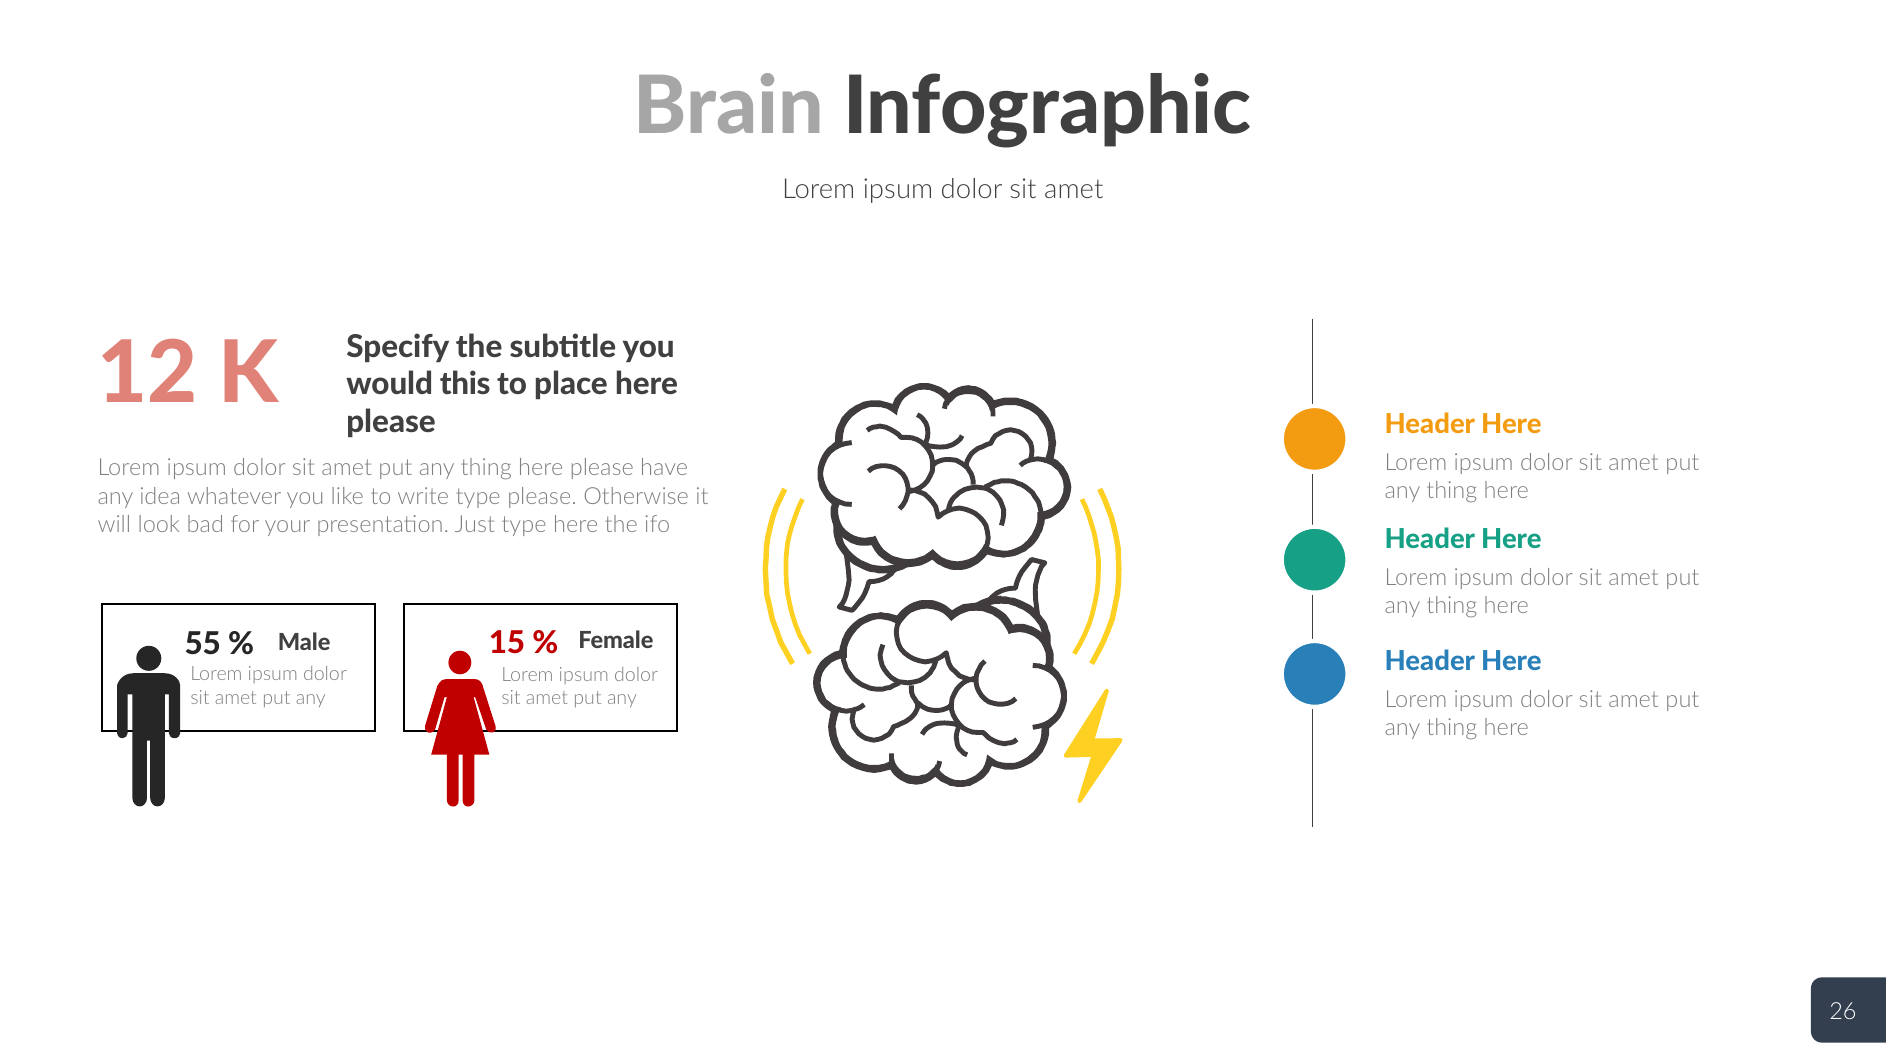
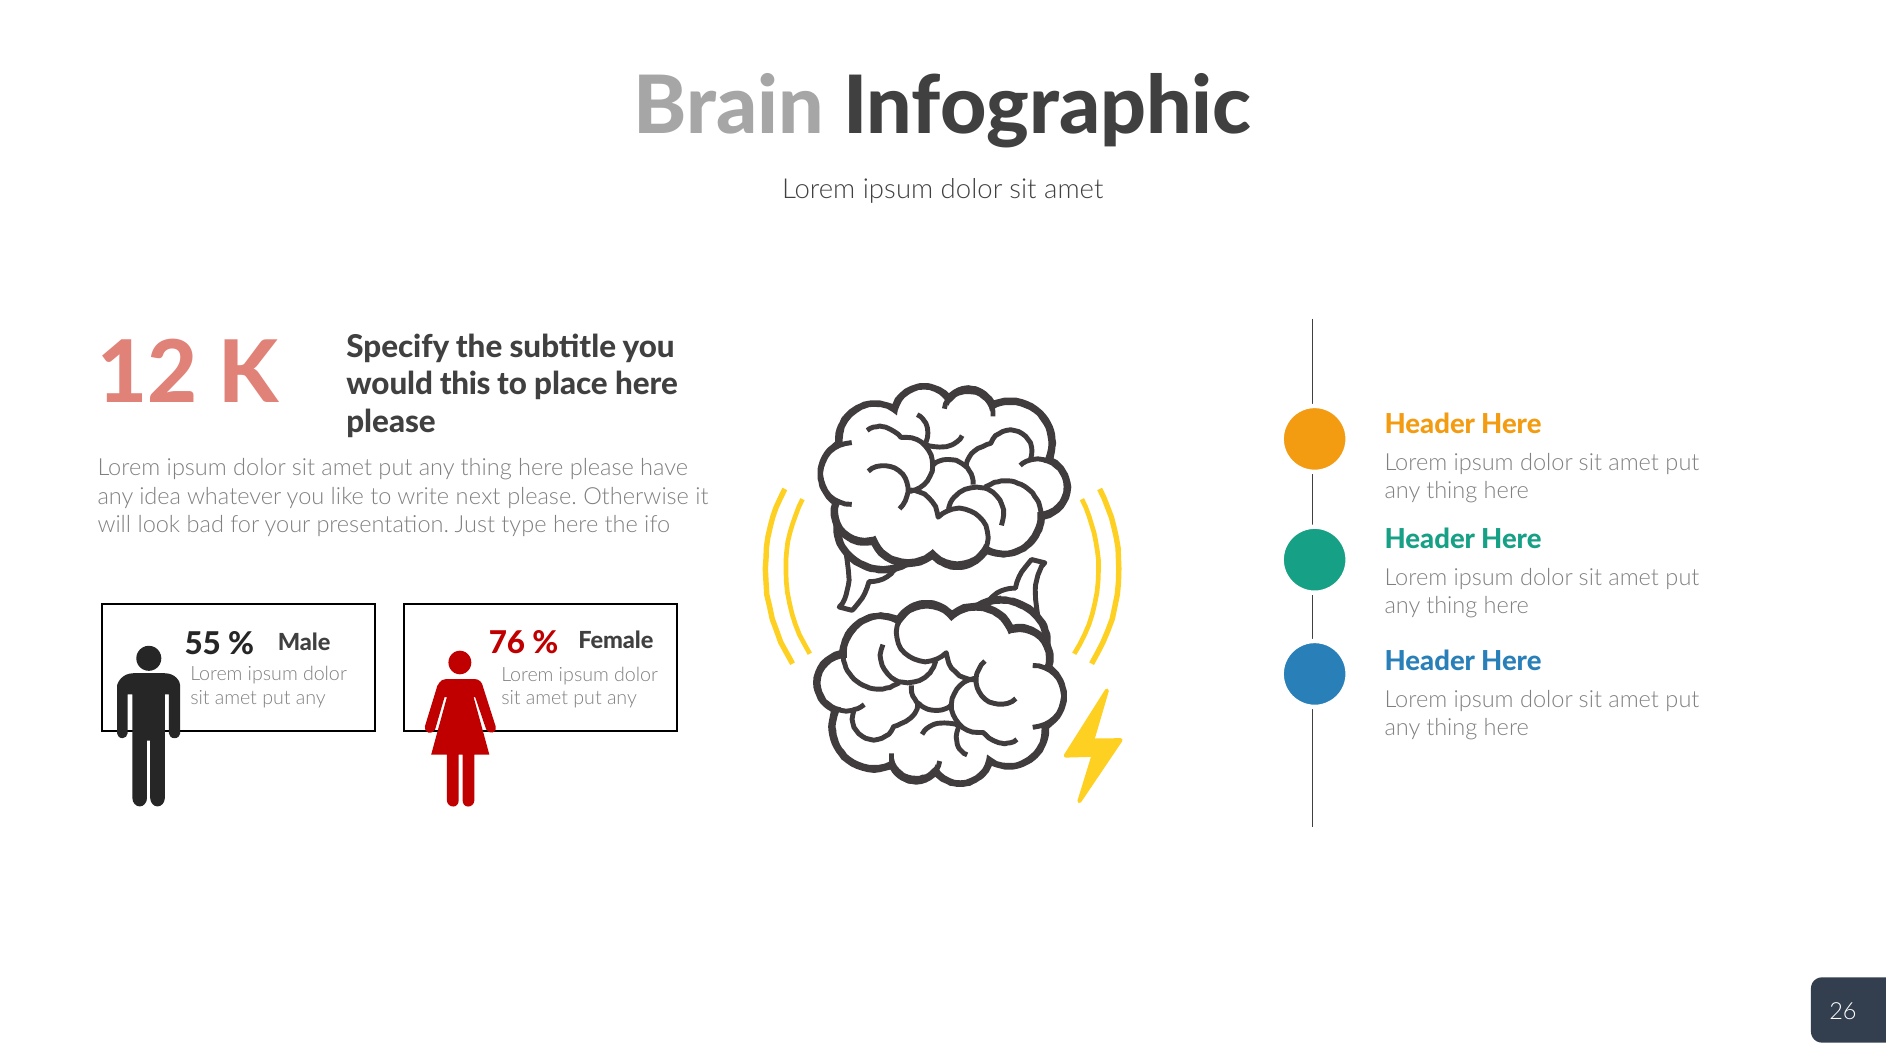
write type: type -> next
15: 15 -> 76
